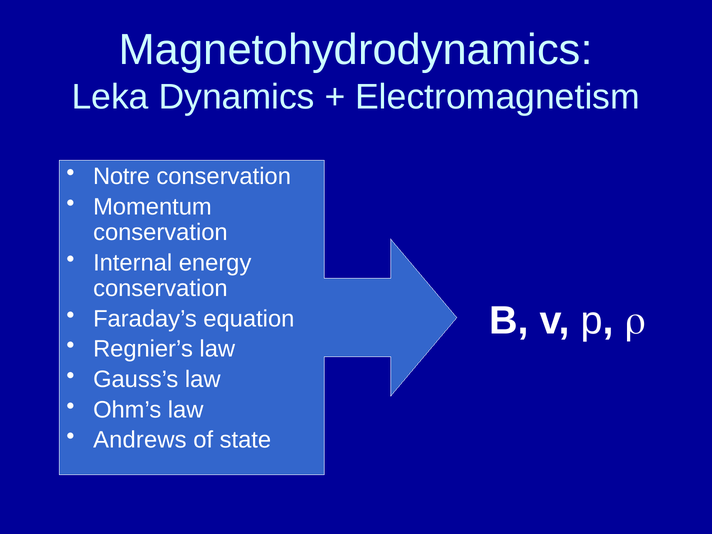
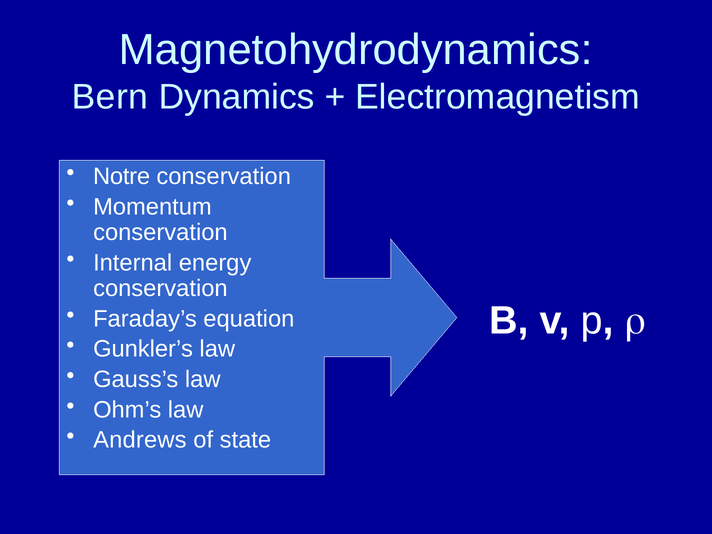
Leka: Leka -> Bern
Regnier’s: Regnier’s -> Gunkler’s
